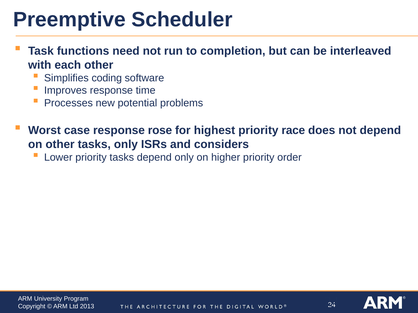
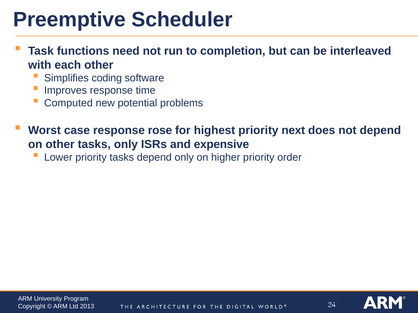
Processes: Processes -> Computed
race: race -> next
considers: considers -> expensive
